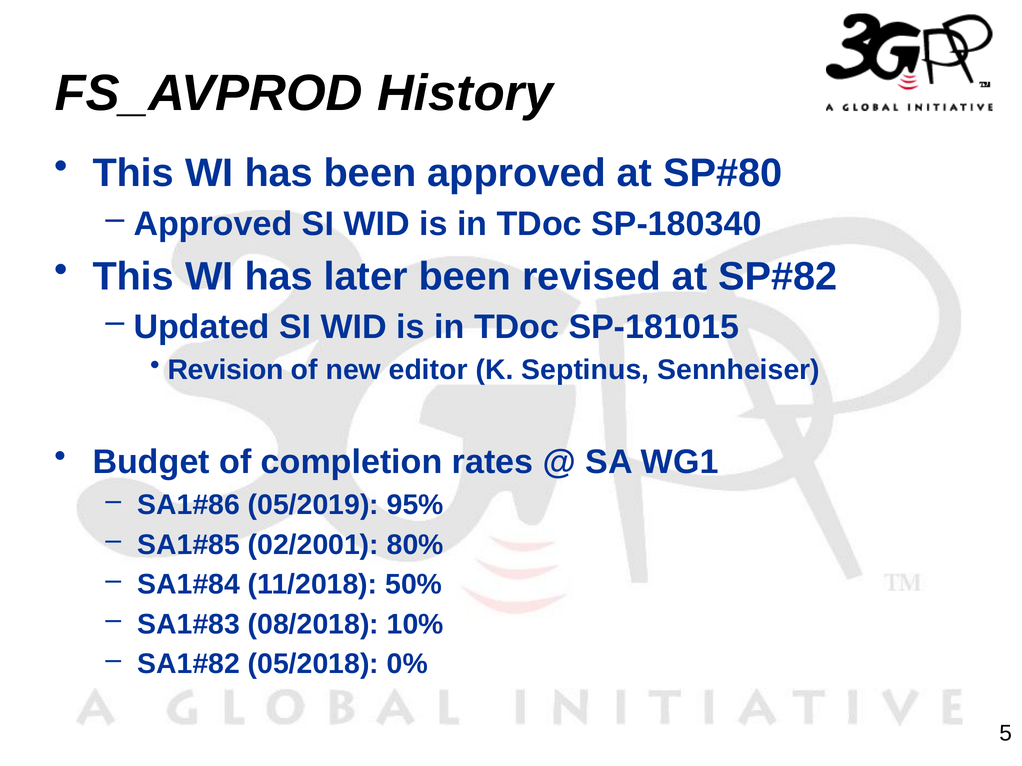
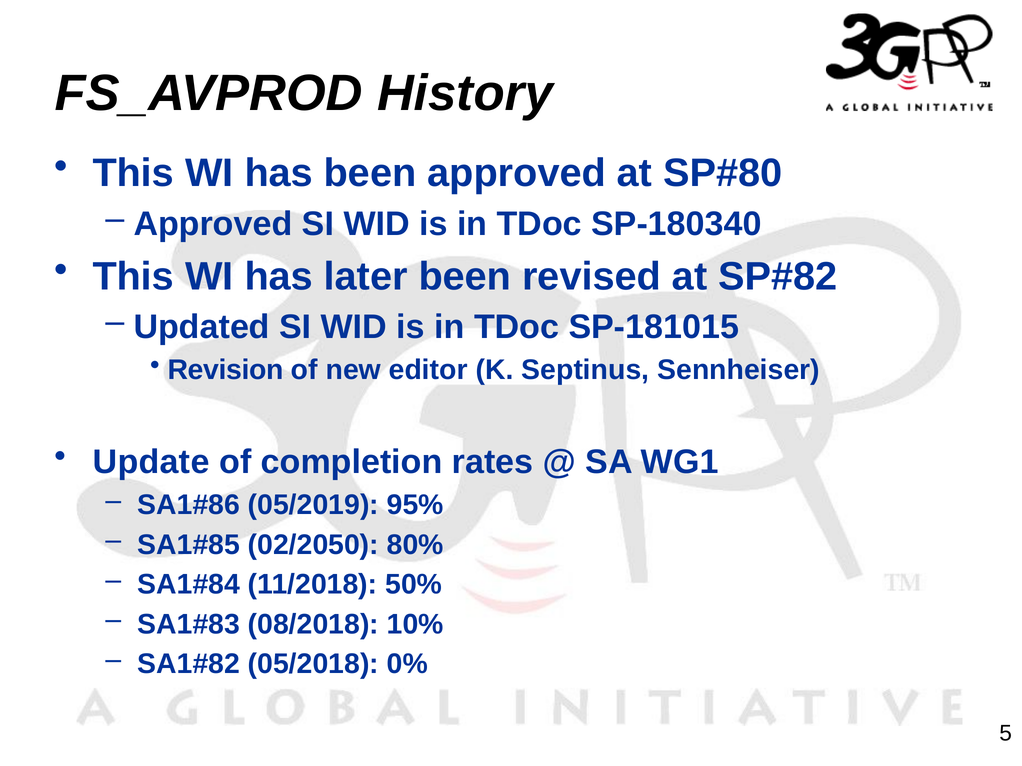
Budget: Budget -> Update
02/2001: 02/2001 -> 02/2050
